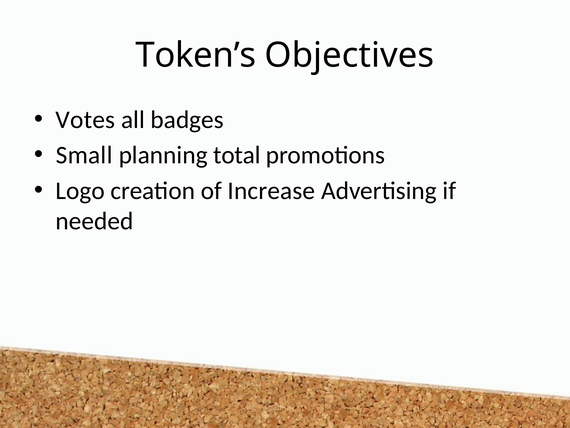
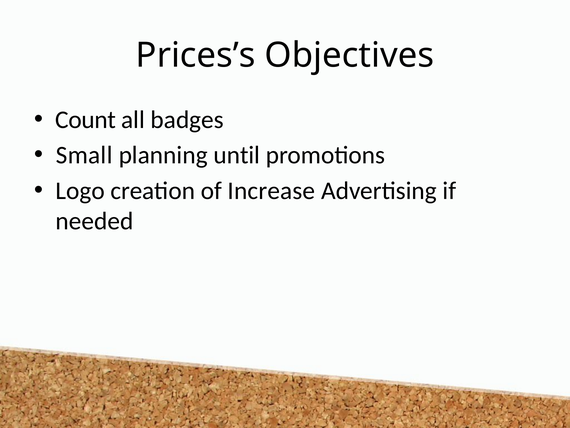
Token’s: Token’s -> Prices’s
Votes: Votes -> Count
total: total -> until
